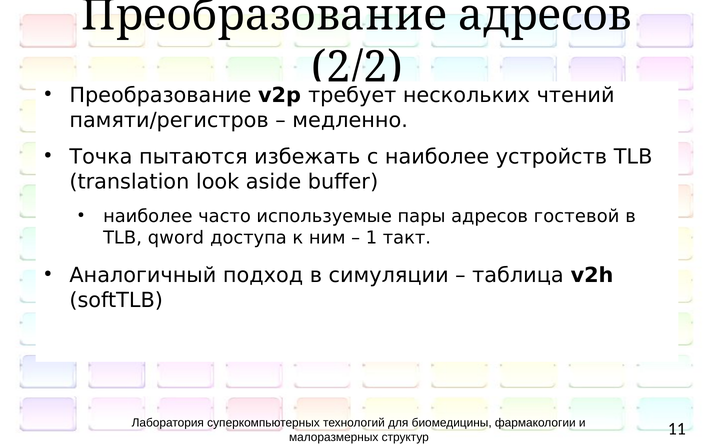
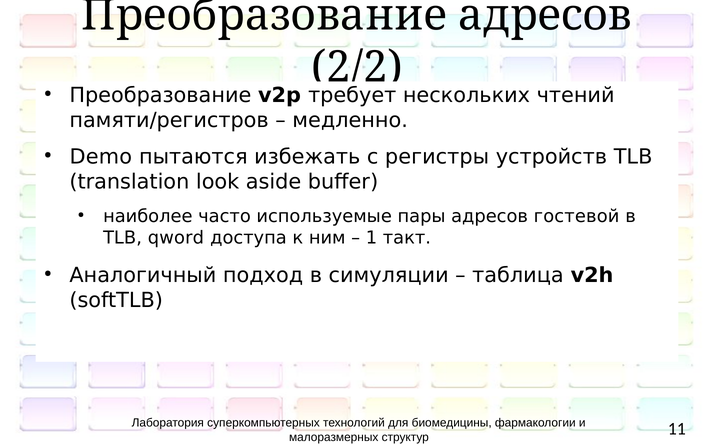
Точка: Точка -> Demo
с наиболее: наиболее -> регистры
